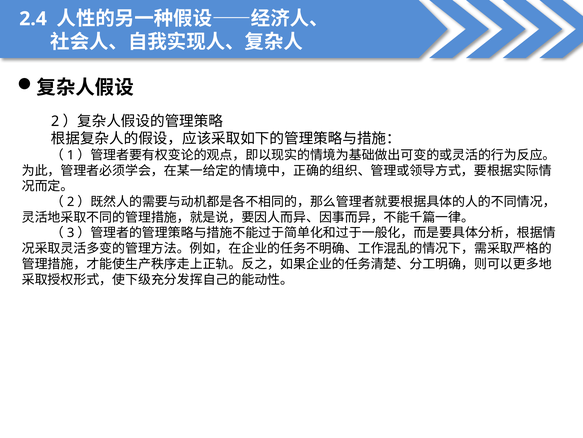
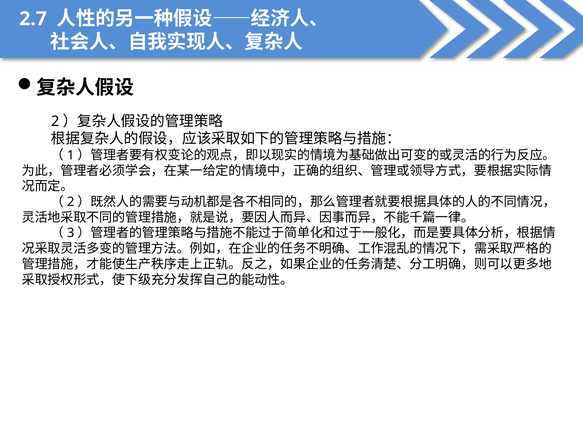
2.4: 2.4 -> 2.7
